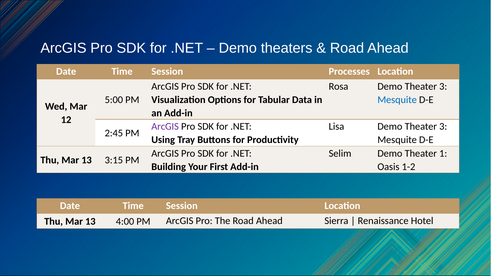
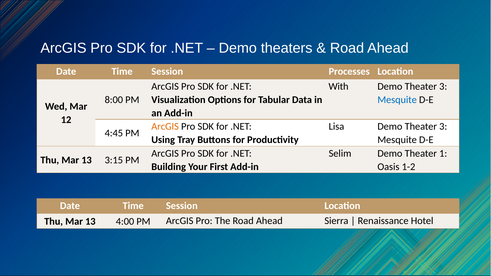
Rosa: Rosa -> With
5:00: 5:00 -> 8:00
ArcGIS at (165, 127) colour: purple -> orange
2:45: 2:45 -> 4:45
